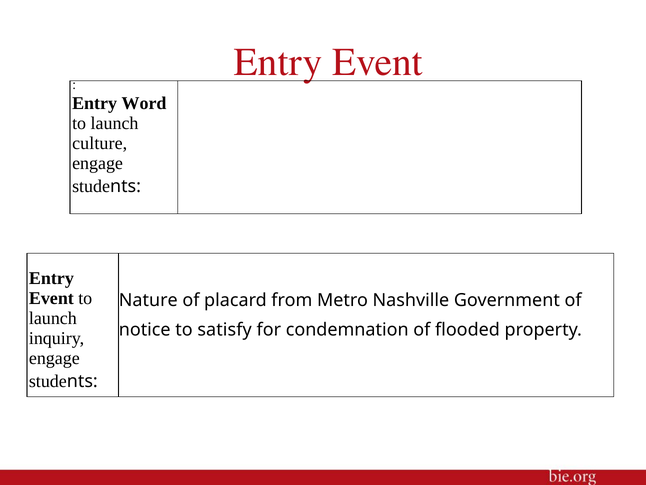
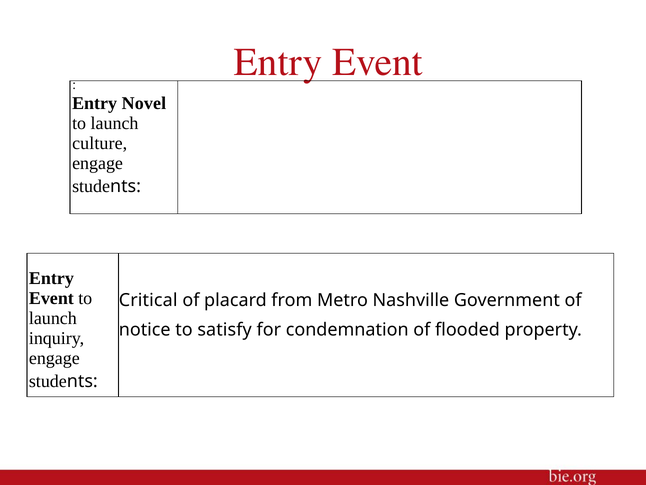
Word: Word -> Novel
Nature: Nature -> Critical
